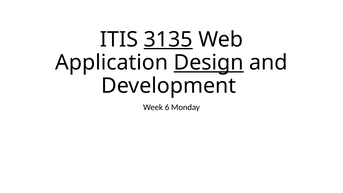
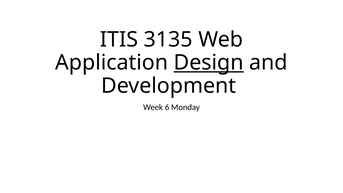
3135 underline: present -> none
